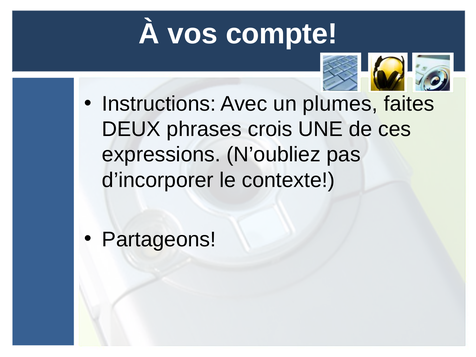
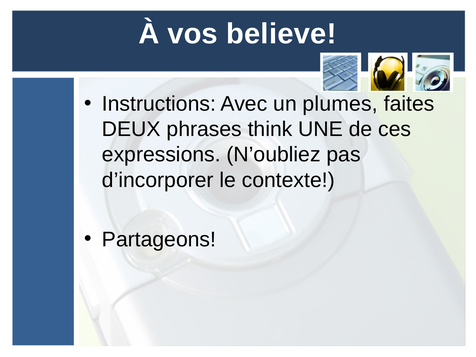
compte: compte -> believe
crois: crois -> think
